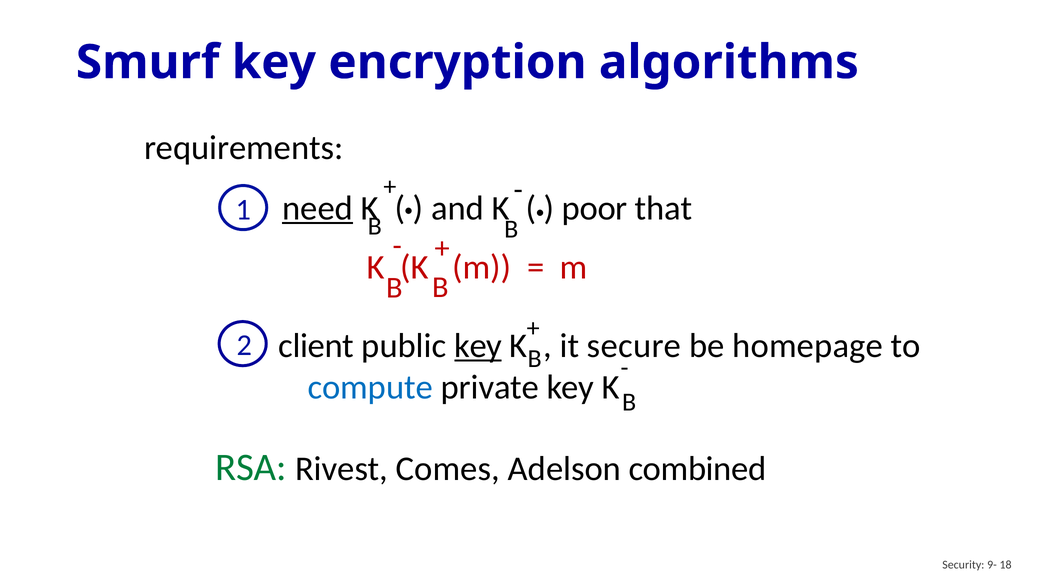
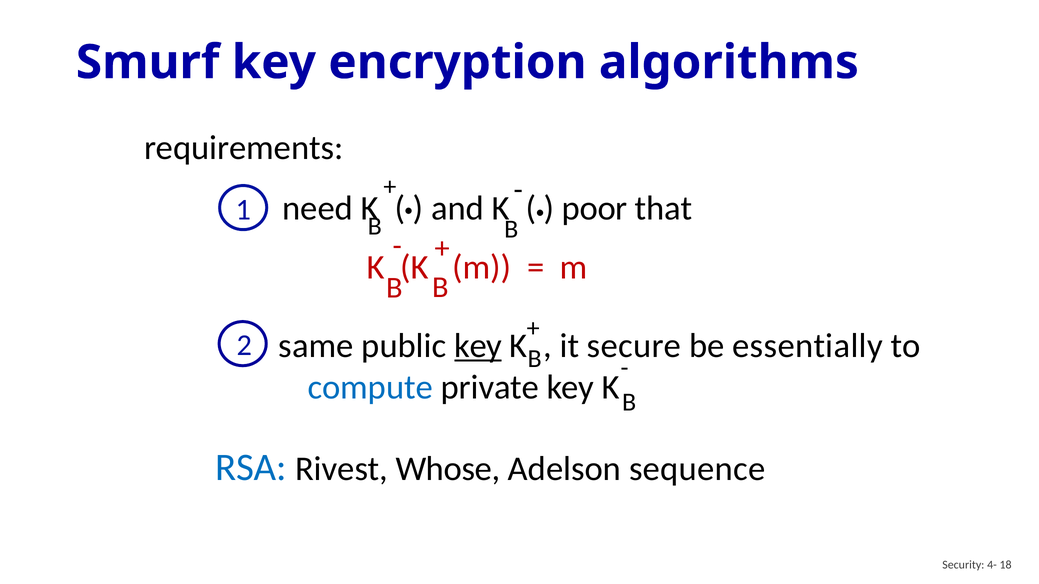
need underline: present -> none
client: client -> same
homepage: homepage -> essentially
RSA colour: green -> blue
Comes: Comes -> Whose
combined: combined -> sequence
9-: 9- -> 4-
